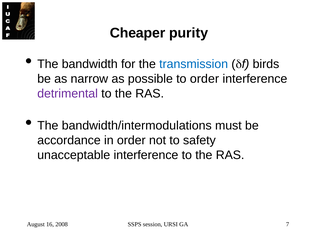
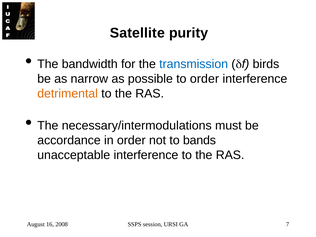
Cheaper: Cheaper -> Satellite
detrimental colour: purple -> orange
bandwidth/intermodulations: bandwidth/intermodulations -> necessary/intermodulations
safety: safety -> bands
